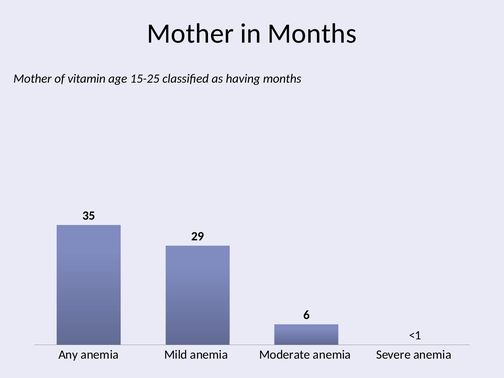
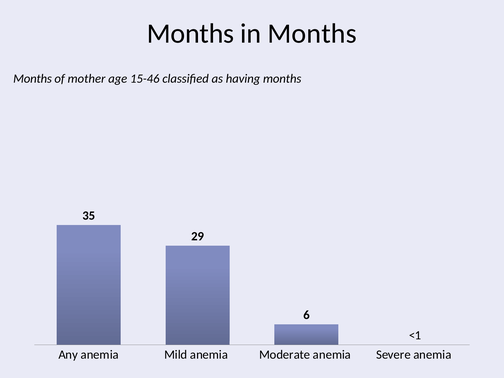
Mother at (190, 33): Mother -> Months
Mother at (32, 79): Mother -> Months
vitamin: vitamin -> mother
15-25: 15-25 -> 15-46
